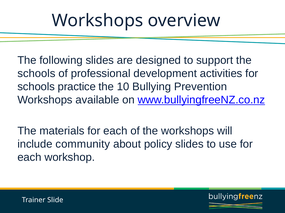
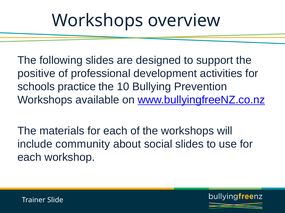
schools at (36, 74): schools -> positive
policy: policy -> social
